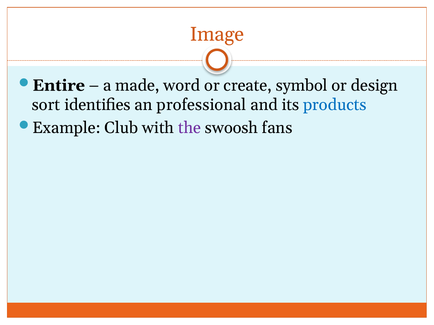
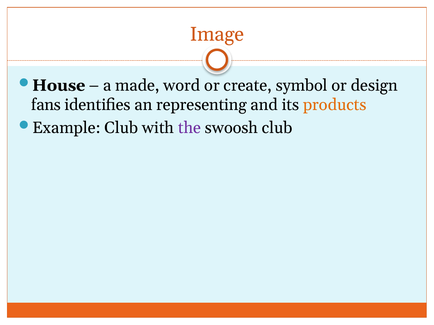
Entire: Entire -> House
sort: sort -> fans
professional: professional -> representing
products colour: blue -> orange
swoosh fans: fans -> club
